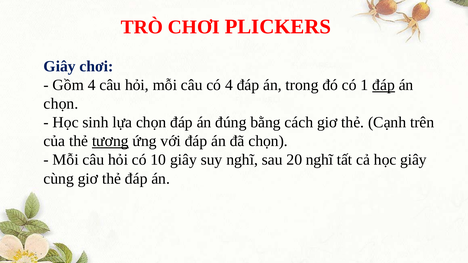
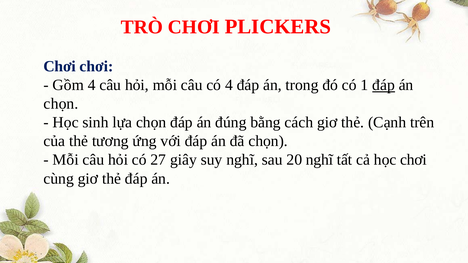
Giây at (60, 66): Giây -> Chơi
tương underline: present -> none
10: 10 -> 27
học giây: giây -> chơi
